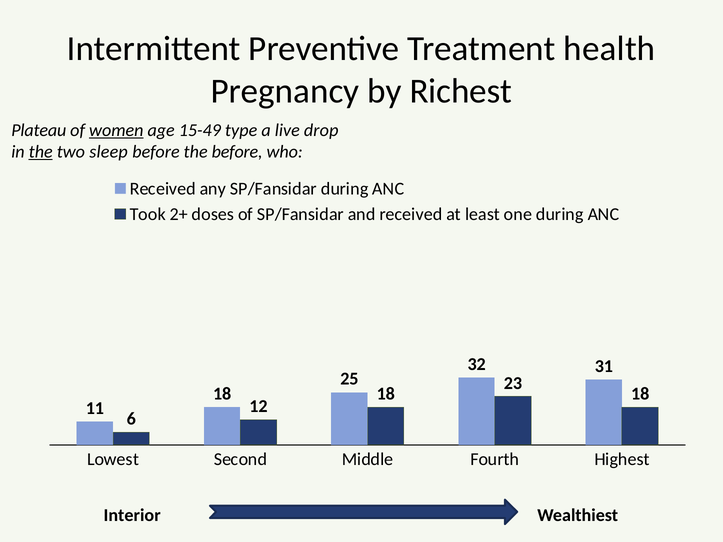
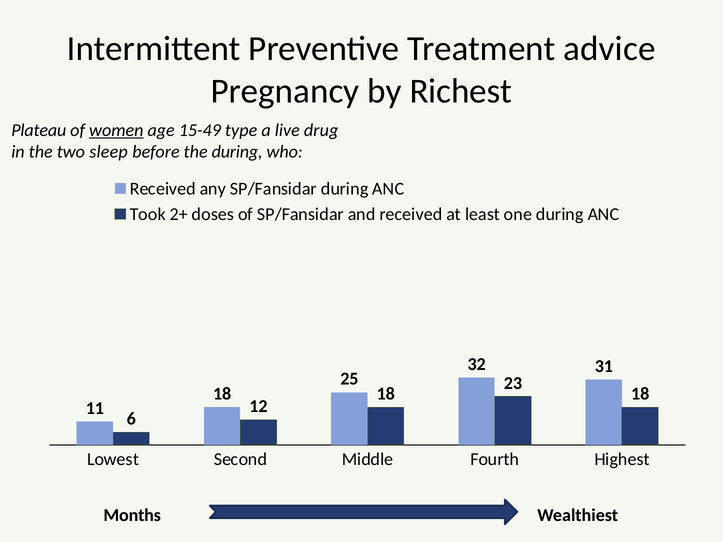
health: health -> advice
drop: drop -> drug
the at (41, 152) underline: present -> none
the before: before -> during
Interior: Interior -> Months
